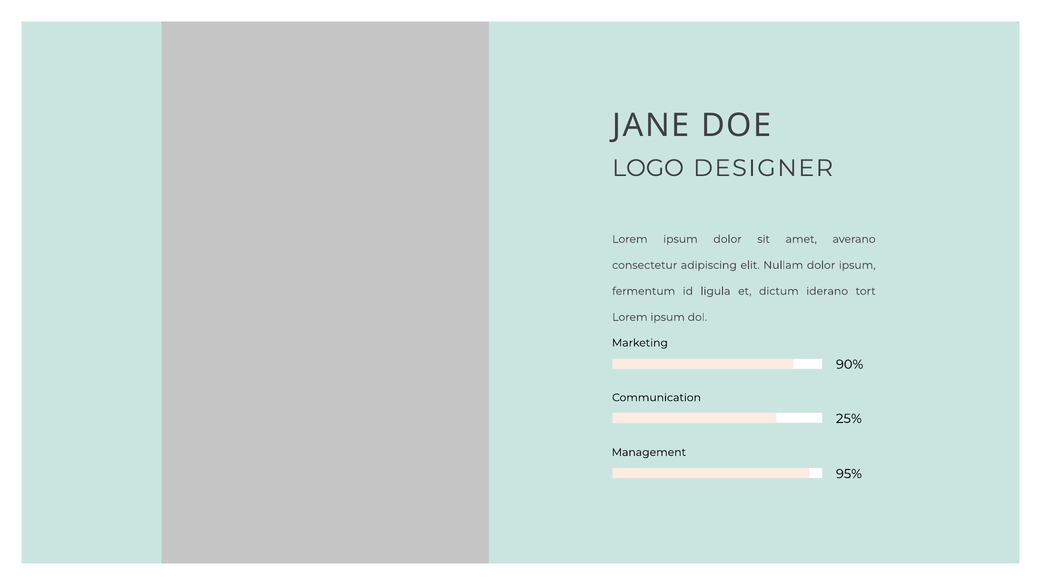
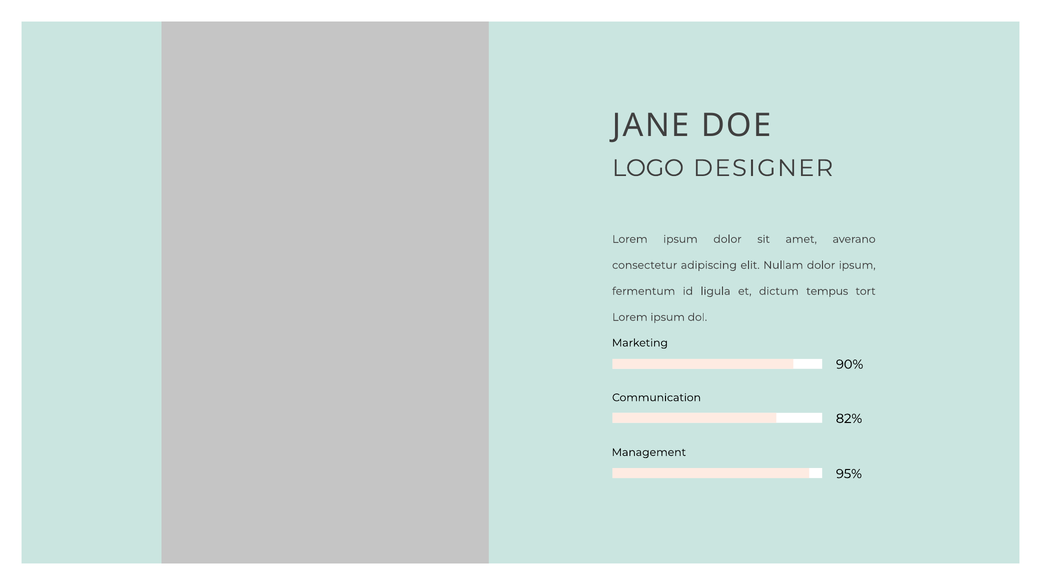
iderano: iderano -> tempus
25%: 25% -> 82%
